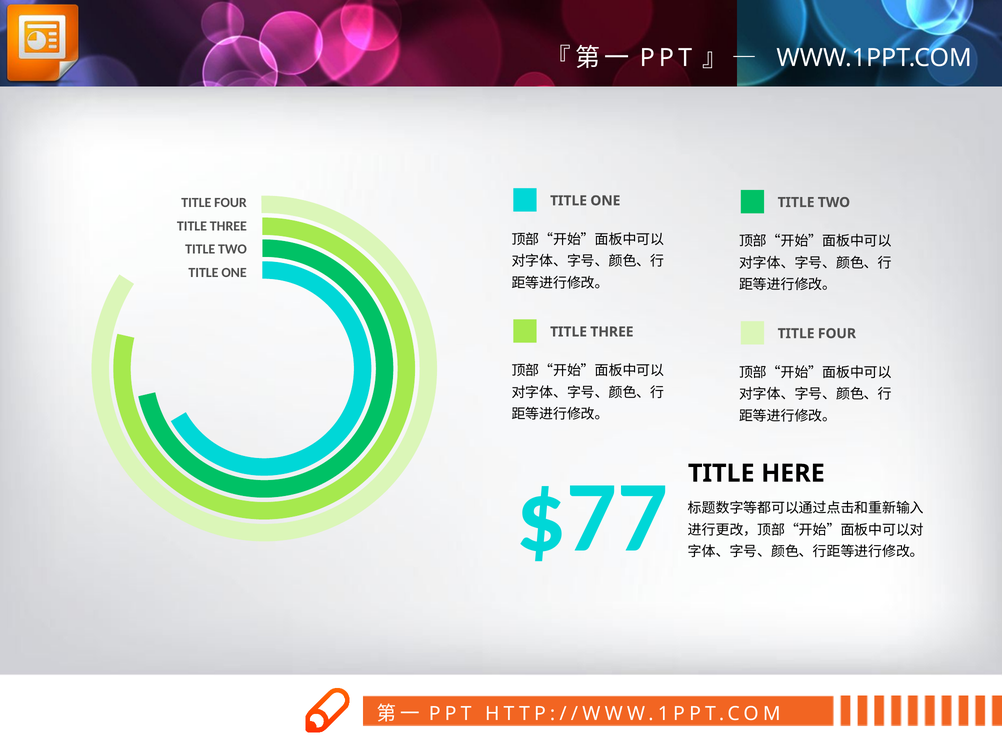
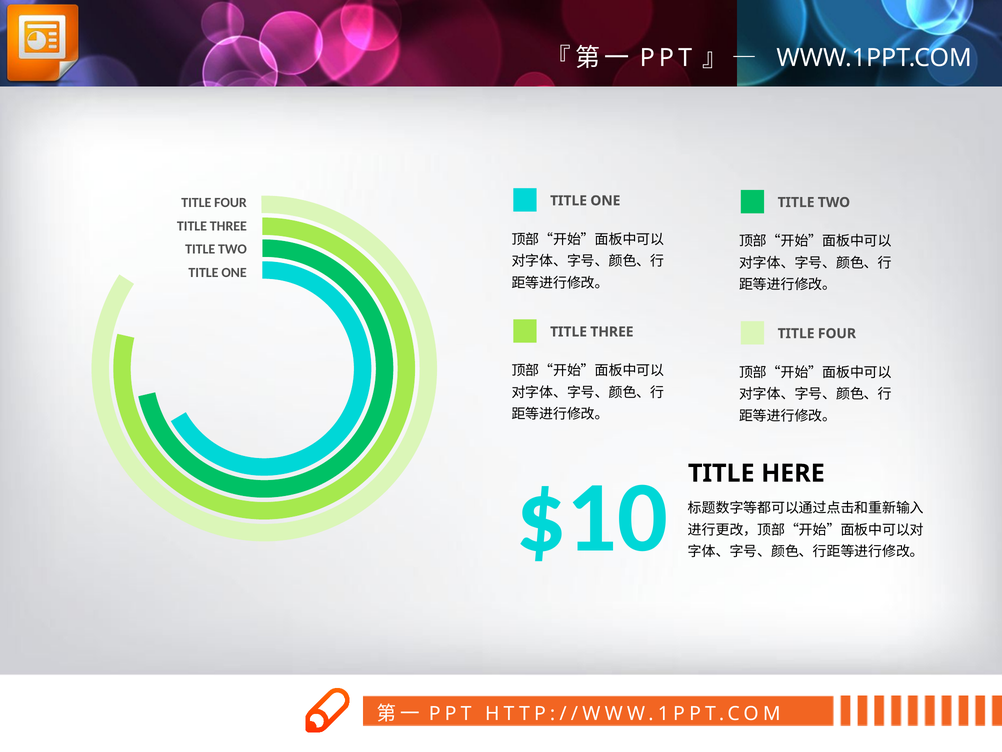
$77: $77 -> $10
